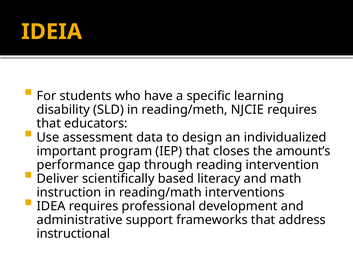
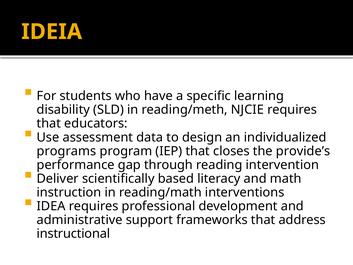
important: important -> programs
amount’s: amount’s -> provide’s
